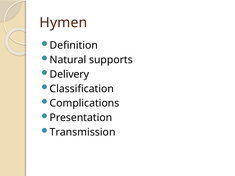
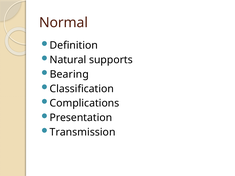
Hymen: Hymen -> Normal
Delivery: Delivery -> Bearing
